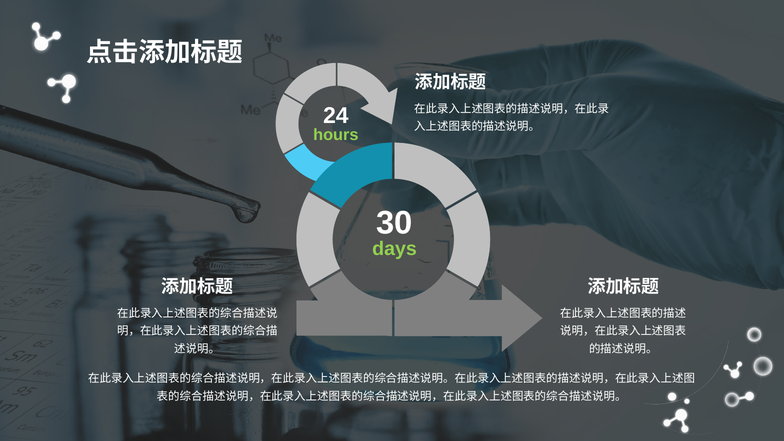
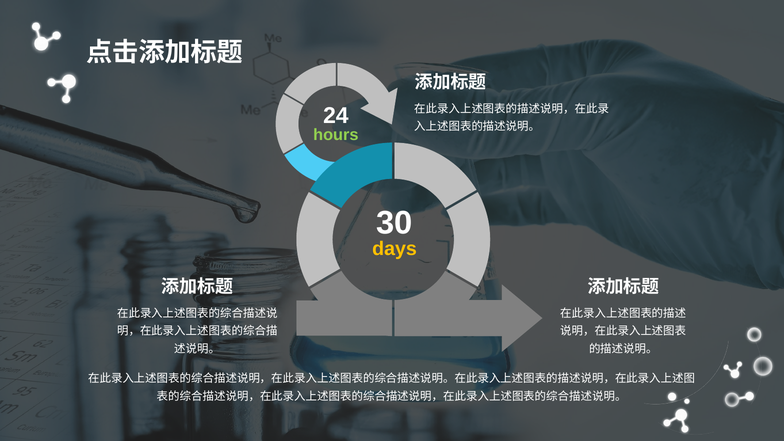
days colour: light green -> yellow
